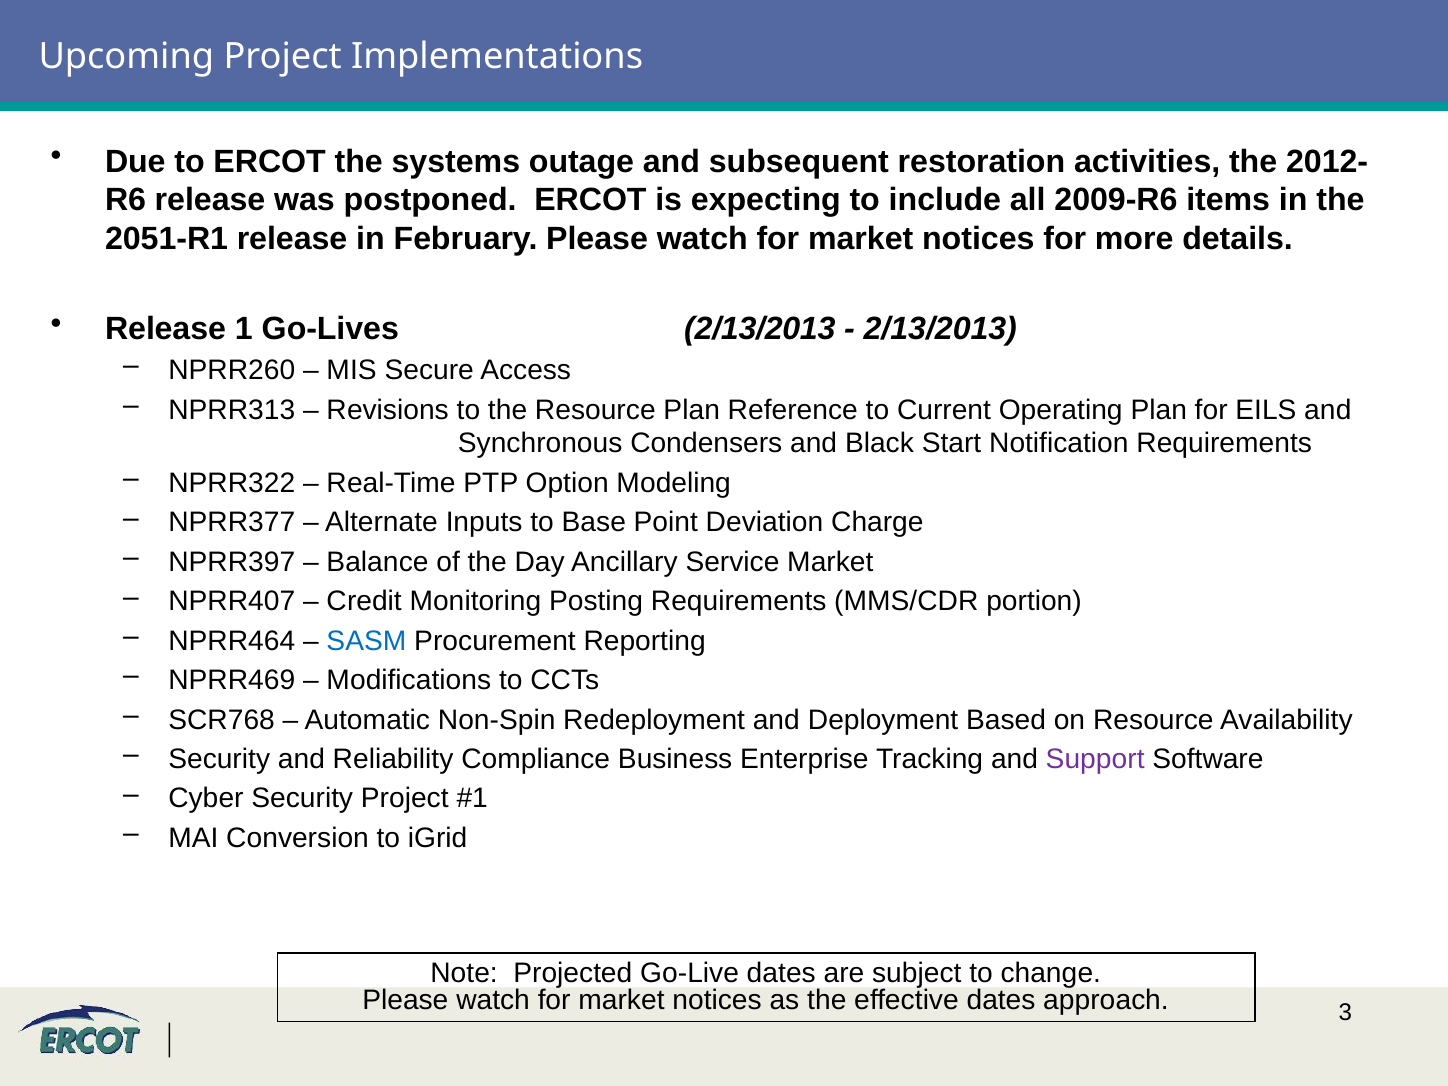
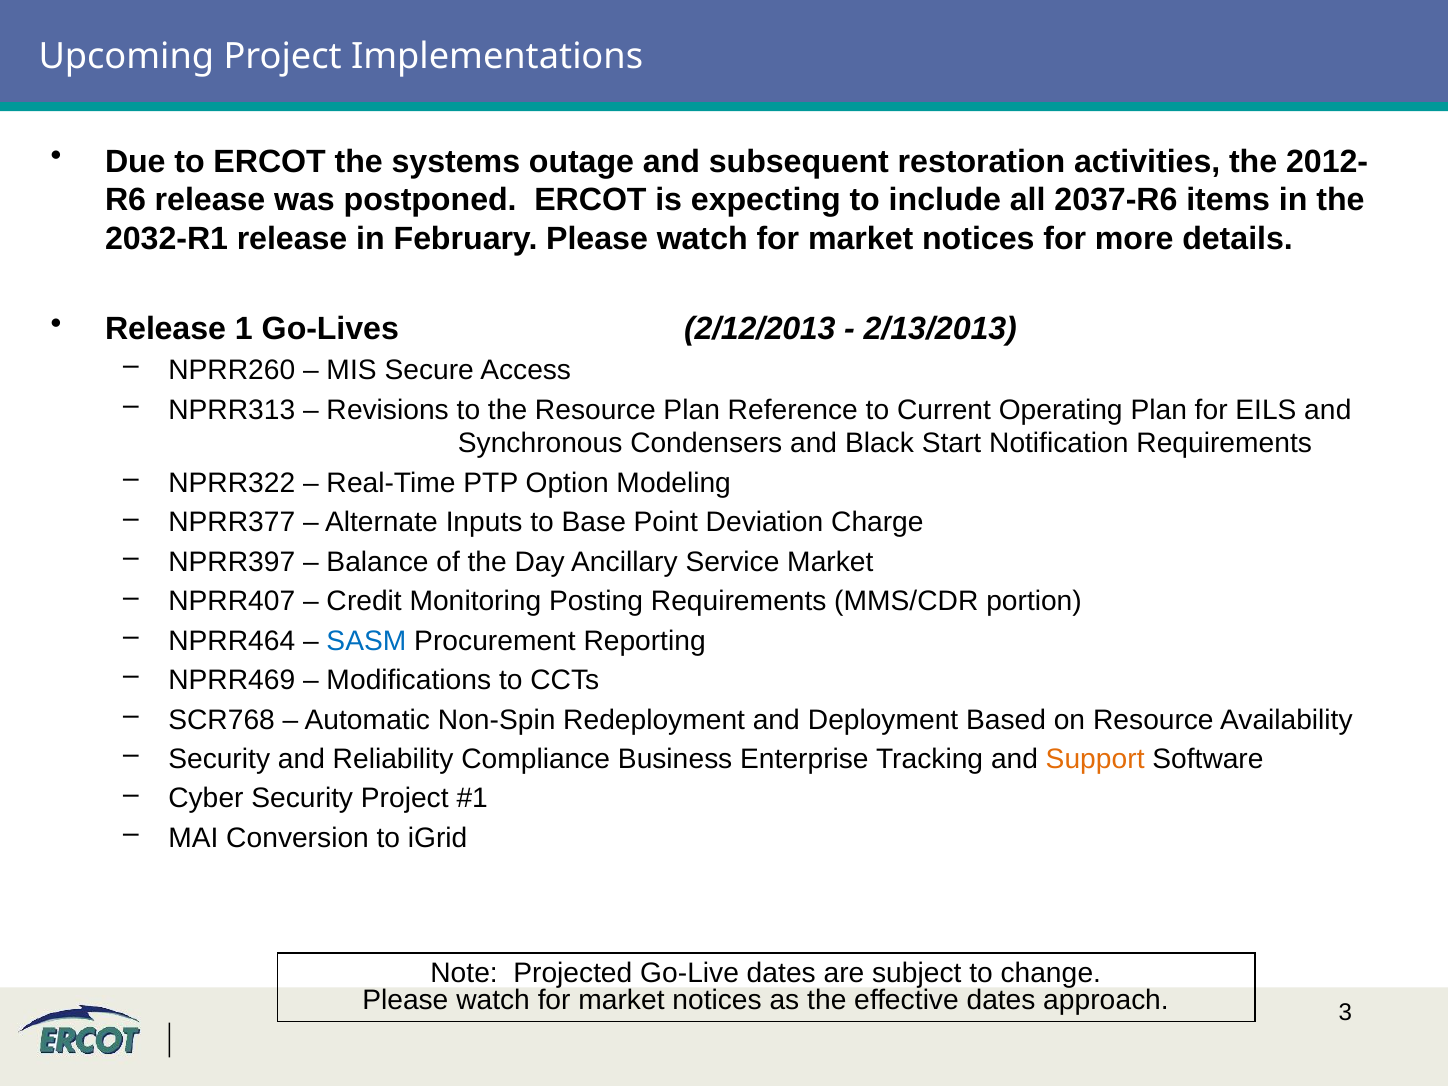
2009-R6: 2009-R6 -> 2037-R6
2051-R1: 2051-R1 -> 2032-R1
Go-Lives 2/13/2013: 2/13/2013 -> 2/12/2013
Support colour: purple -> orange
